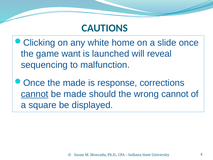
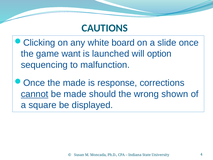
home: home -> board
reveal: reveal -> option
wrong cannot: cannot -> shown
